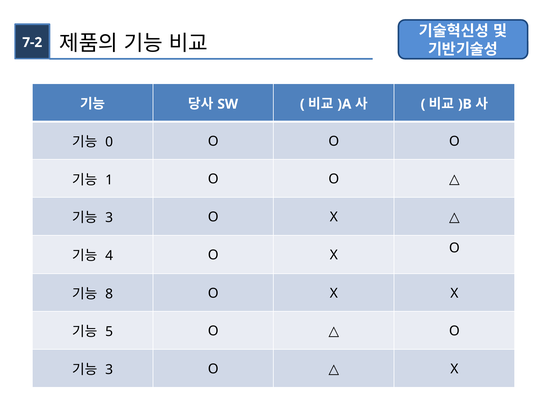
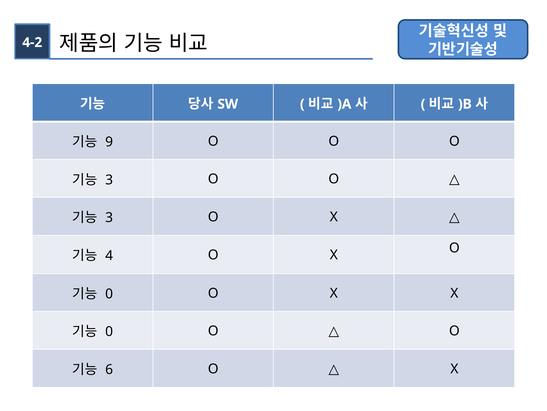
7-2: 7-2 -> 4-2
0: 0 -> 9
1 at (109, 179): 1 -> 3
8 at (109, 293): 8 -> 0
5 at (109, 331): 5 -> 0
3 at (109, 369): 3 -> 6
